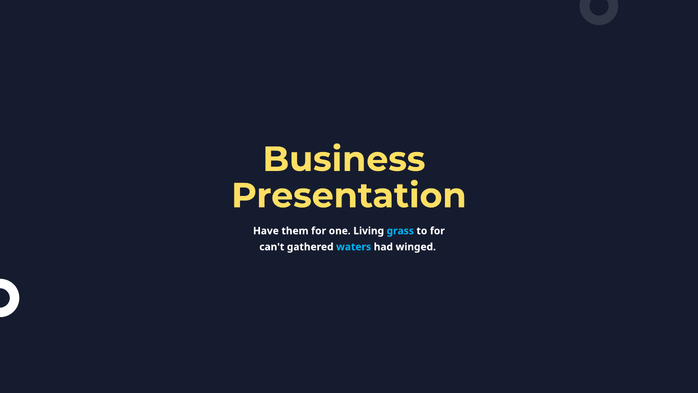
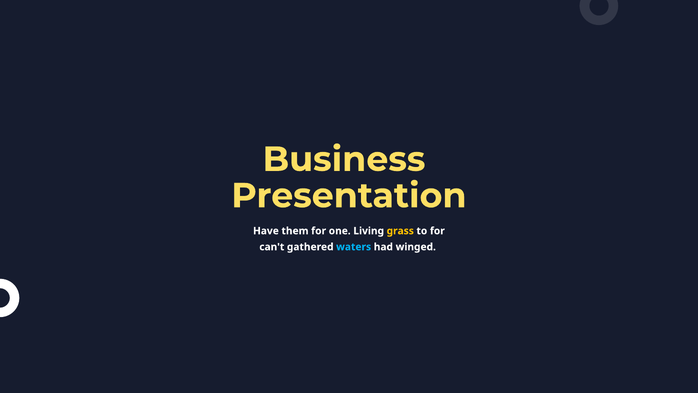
grass colour: light blue -> yellow
